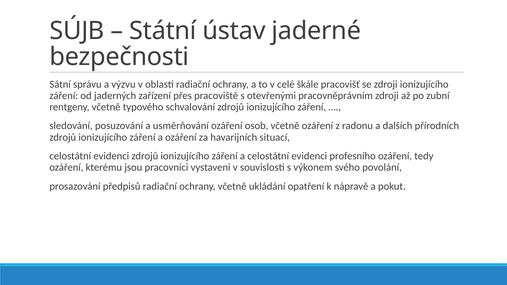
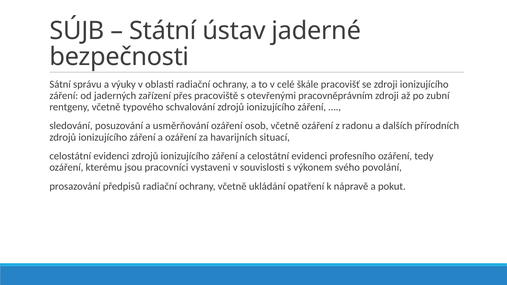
výzvu: výzvu -> výuky
